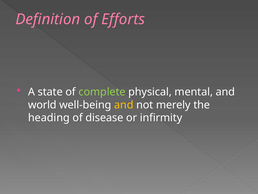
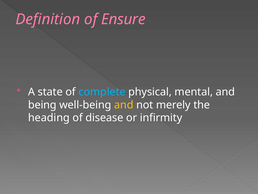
Efforts: Efforts -> Ensure
complete colour: light green -> light blue
world: world -> being
